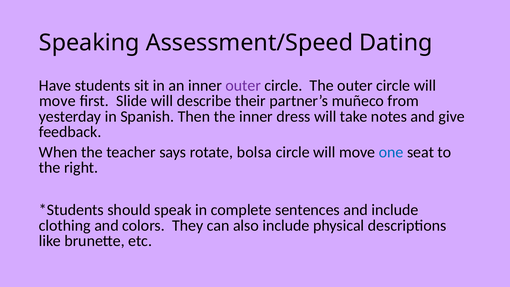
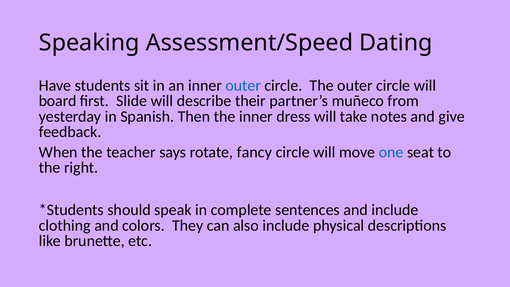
outer at (243, 85) colour: purple -> blue
move at (57, 101): move -> board
bolsa: bolsa -> fancy
